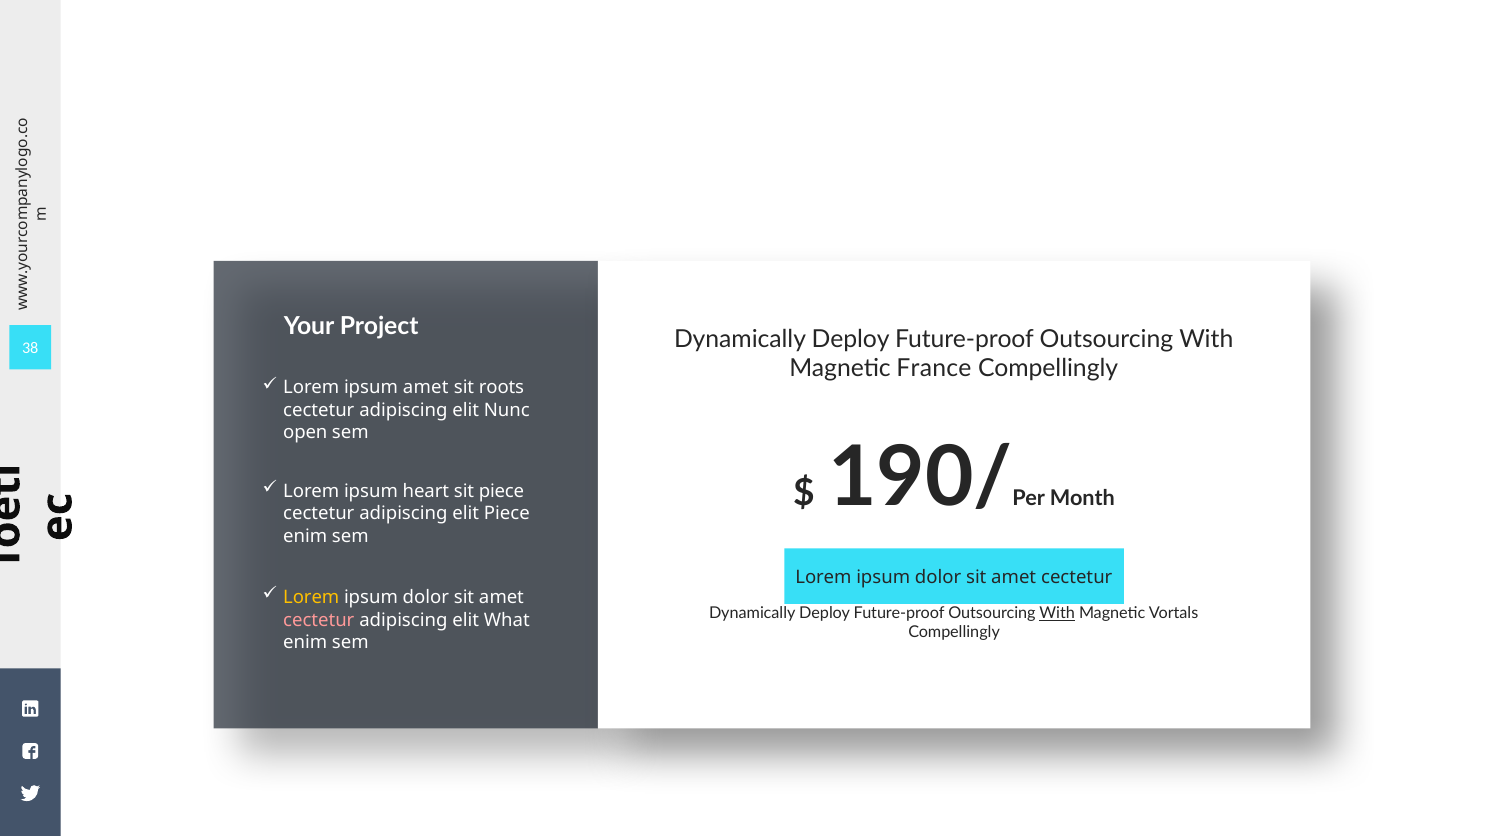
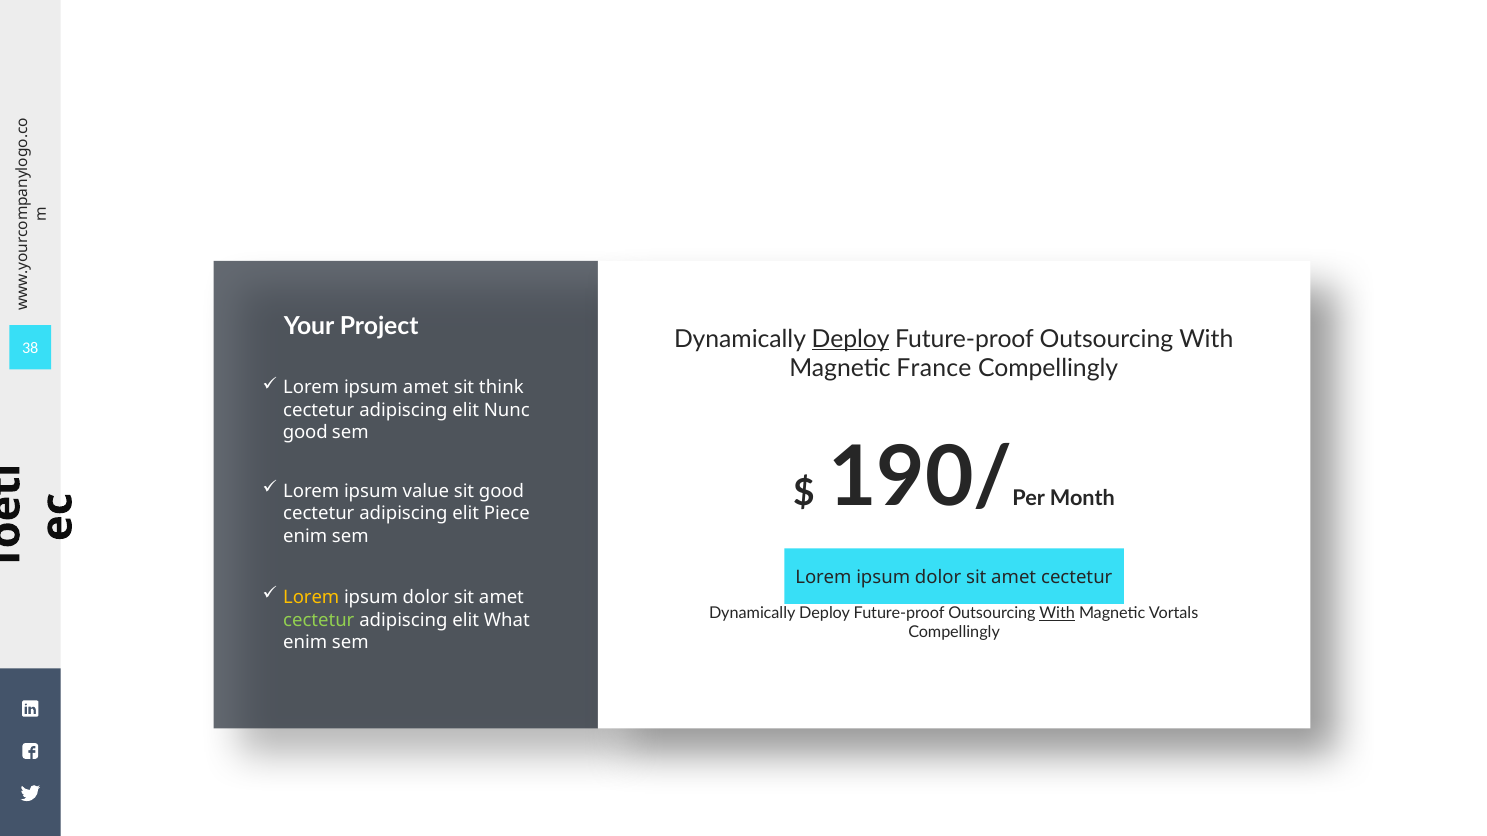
Deploy at (851, 339) underline: none -> present
roots: roots -> think
open at (305, 433): open -> good
heart: heart -> value
sit piece: piece -> good
cectetur at (319, 620) colour: pink -> light green
